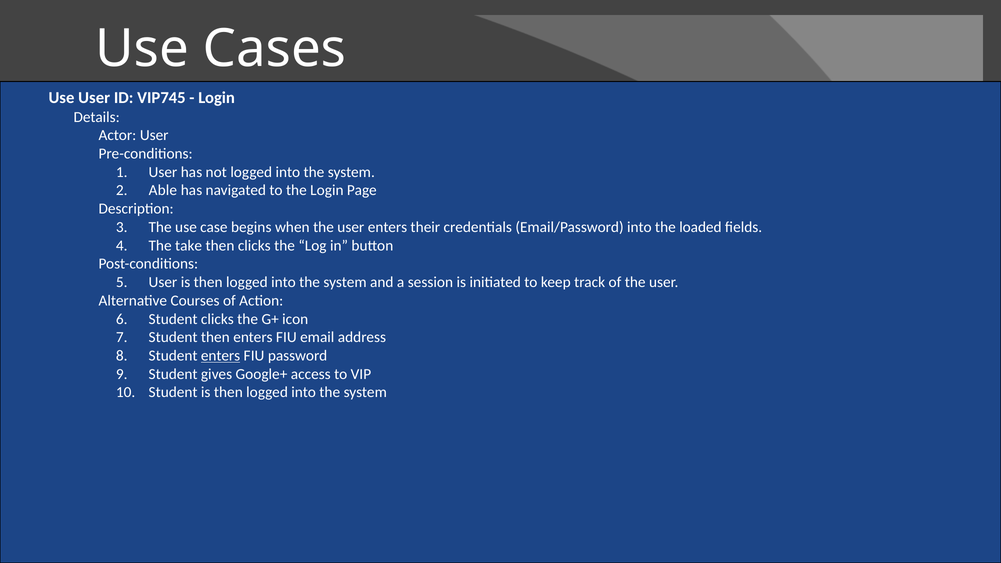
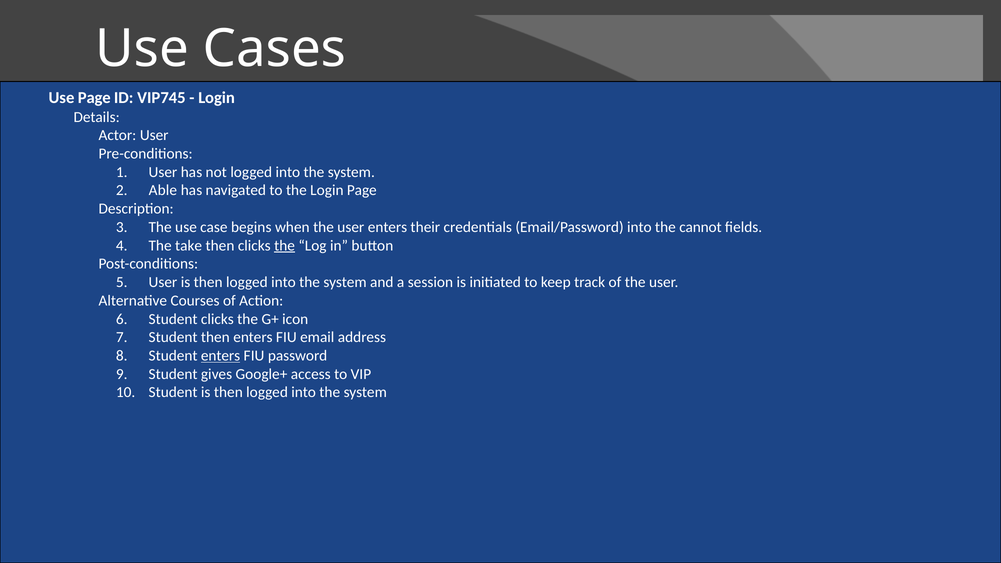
Use User: User -> Page
loaded: loaded -> cannot
the at (285, 246) underline: none -> present
